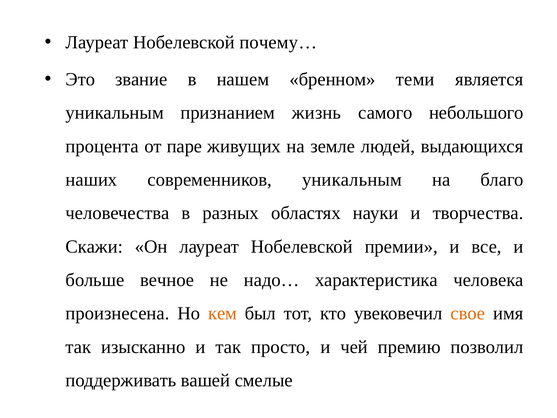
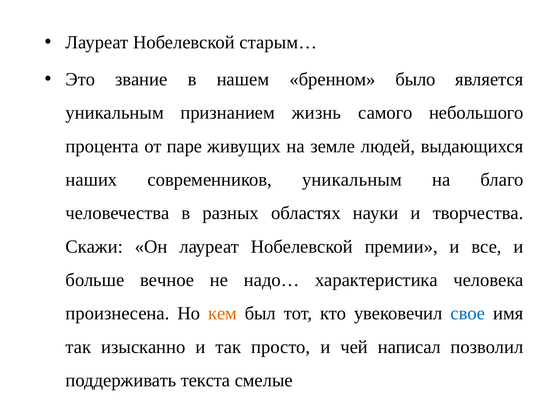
почему…: почему… -> старым…
теми: теми -> было
свое colour: orange -> blue
премию: премию -> написал
вашей: вашей -> текста
